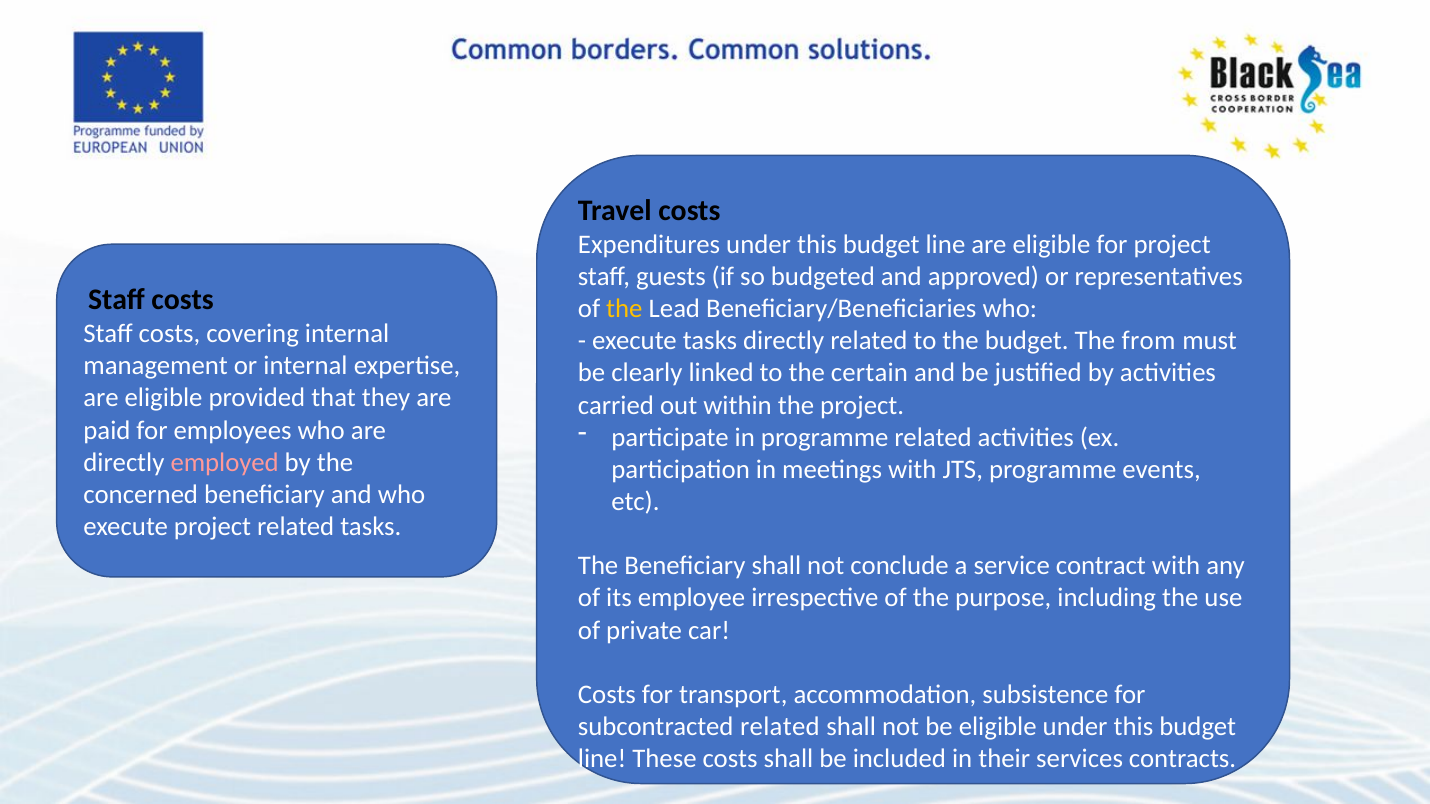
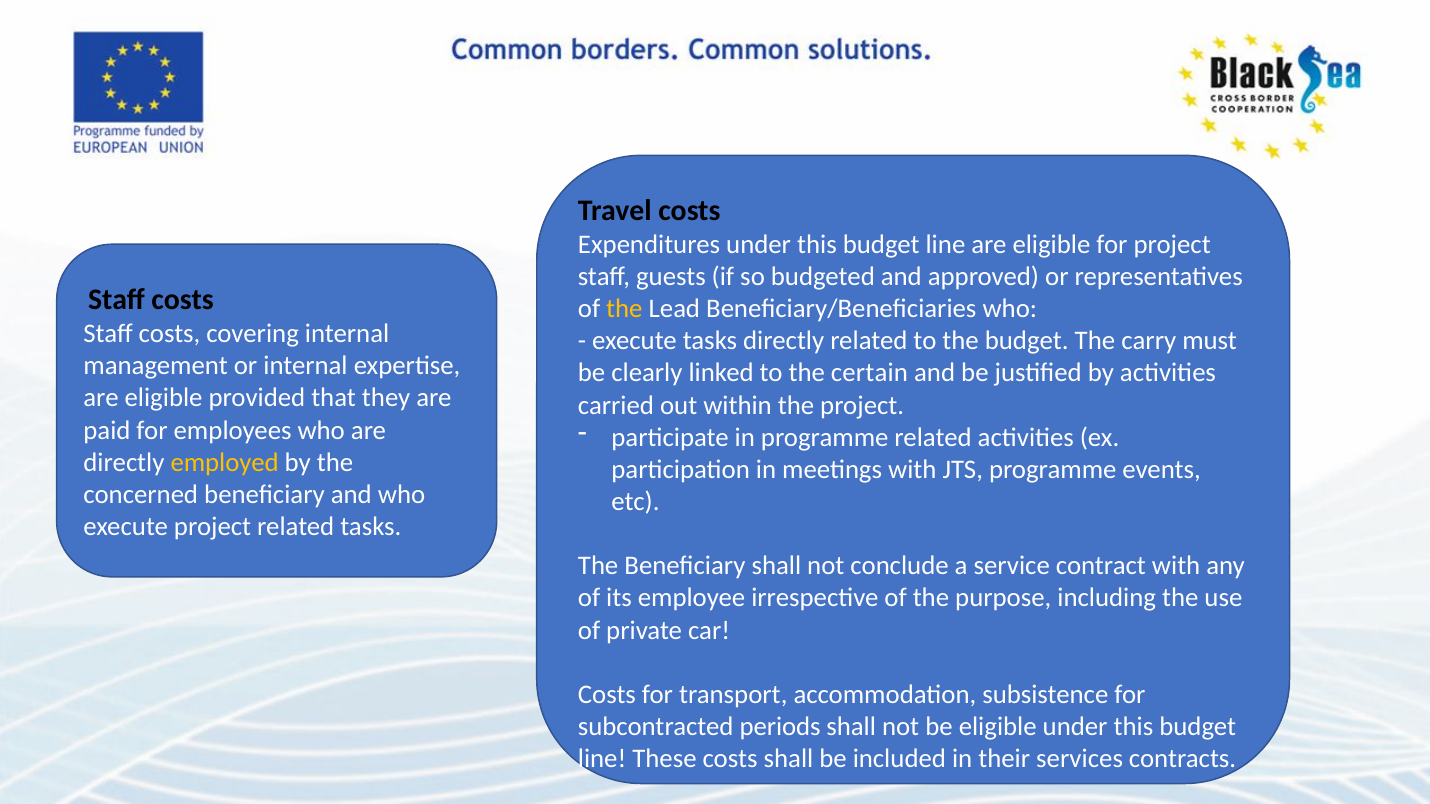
from: from -> carry
employed colour: pink -> yellow
subcontracted related: related -> periods
